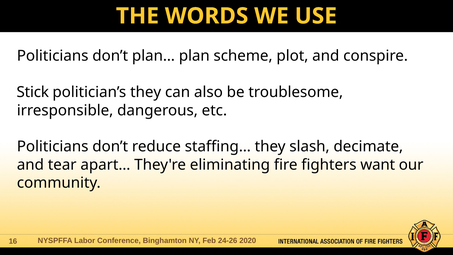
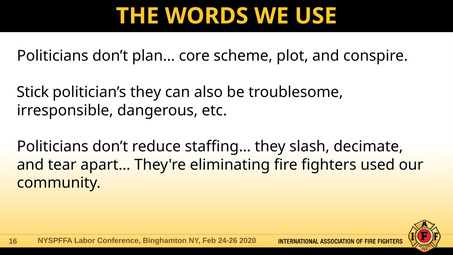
plan: plan -> core
want: want -> used
